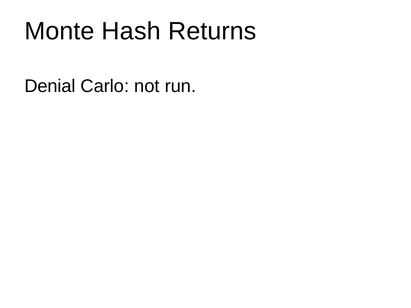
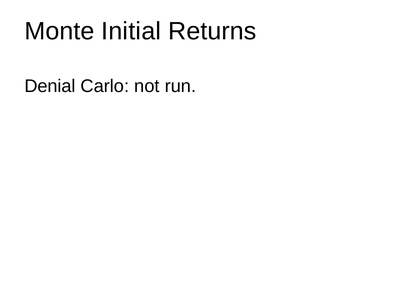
Hash: Hash -> Initial
